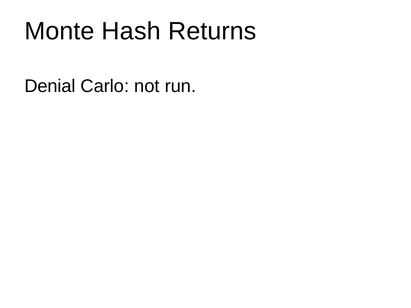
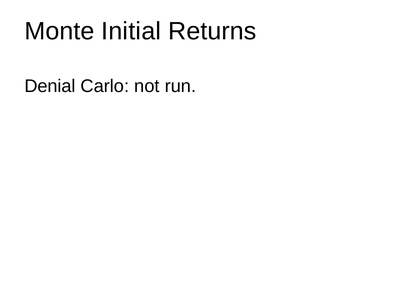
Hash: Hash -> Initial
